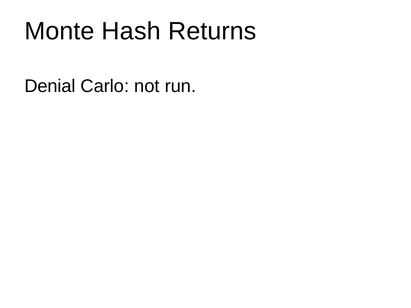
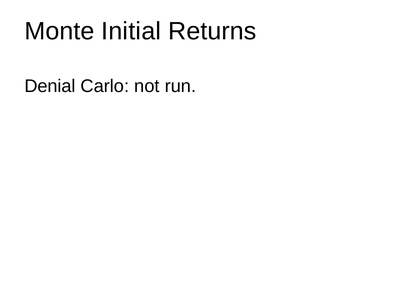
Hash: Hash -> Initial
